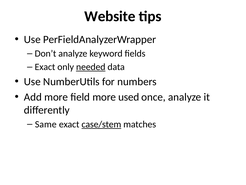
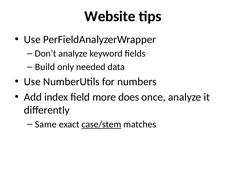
Exact at (45, 67): Exact -> Build
needed underline: present -> none
Add more: more -> index
used: used -> does
